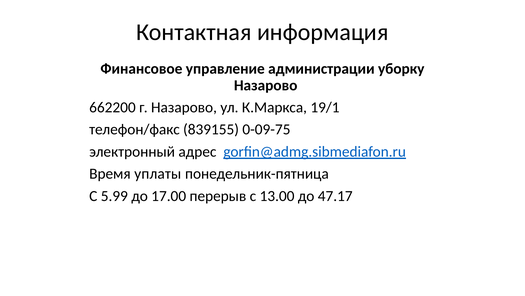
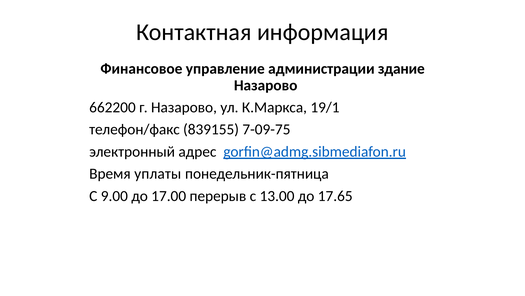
уборку: уборку -> здание
0-09-75: 0-09-75 -> 7-09-75
5.99: 5.99 -> 9.00
47.17: 47.17 -> 17.65
